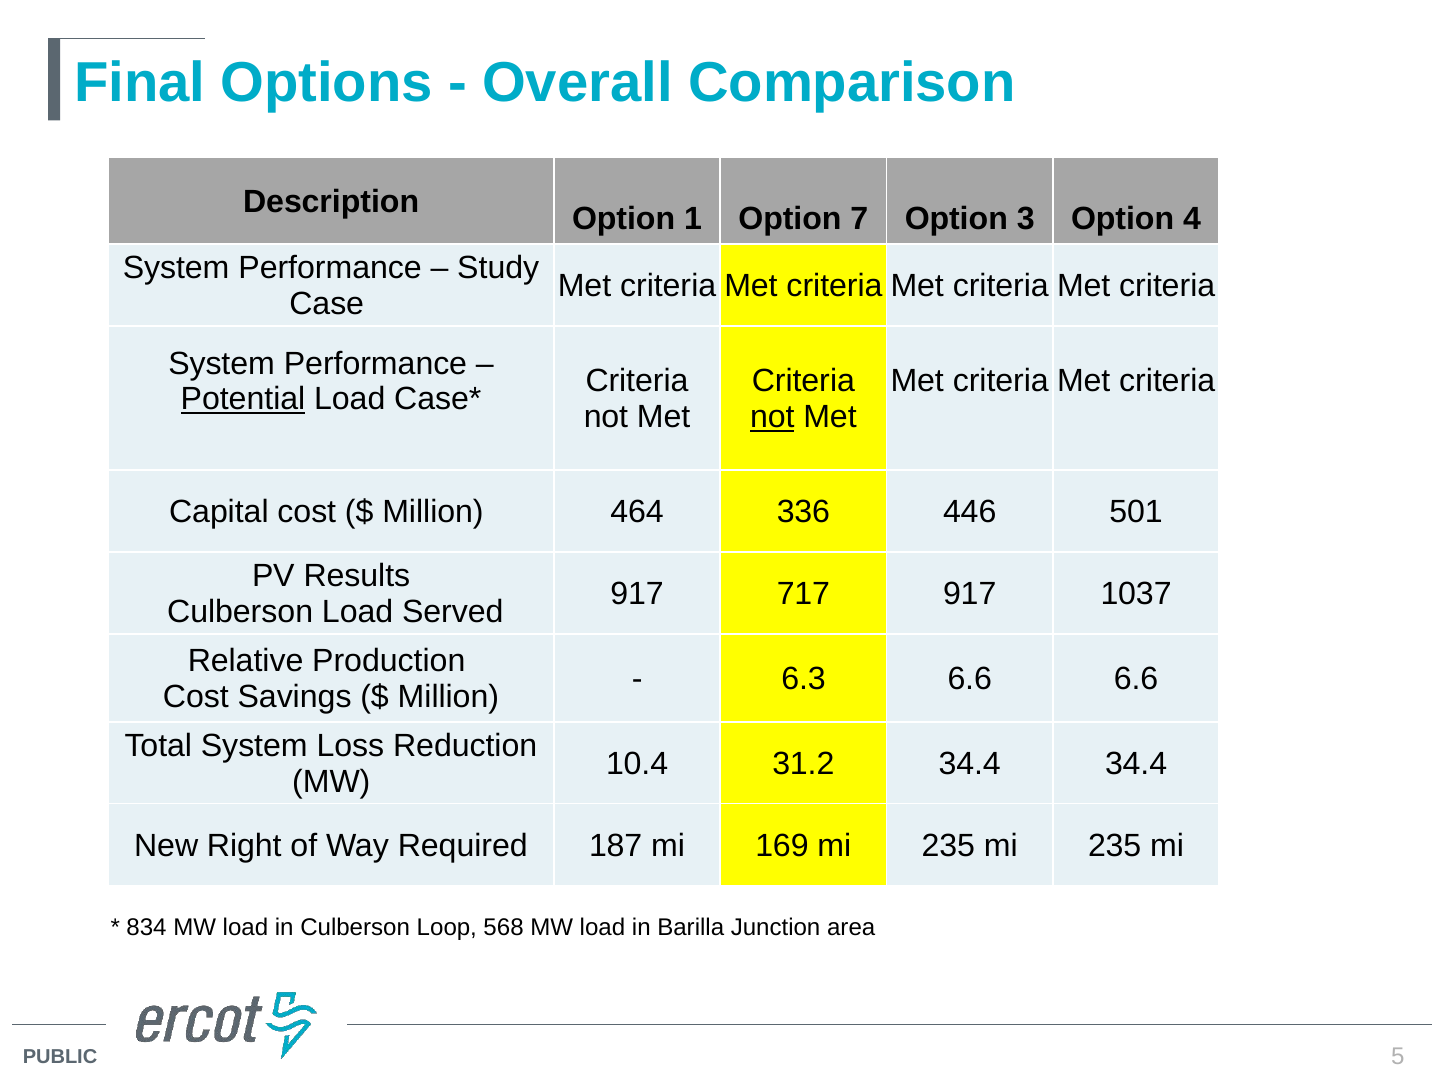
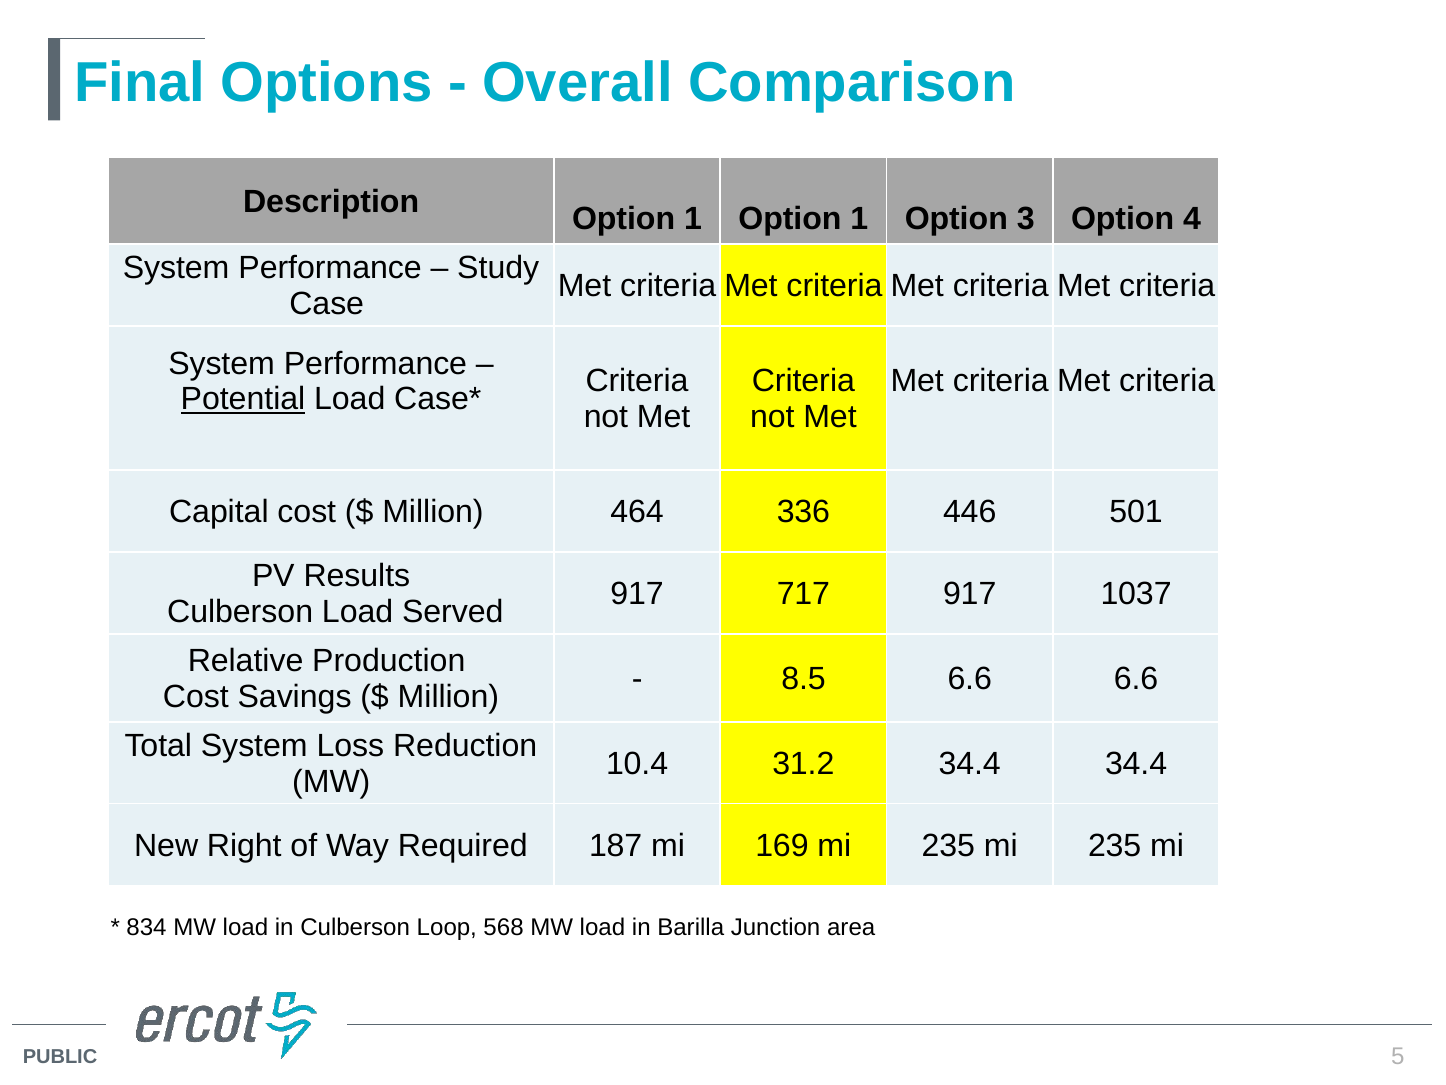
1 Option 7: 7 -> 1
not at (772, 417) underline: present -> none
6.3: 6.3 -> 8.5
